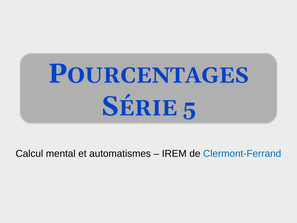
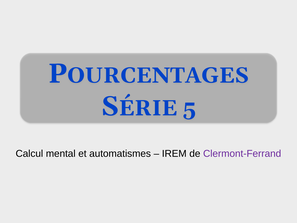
Clermont-Ferrand colour: blue -> purple
